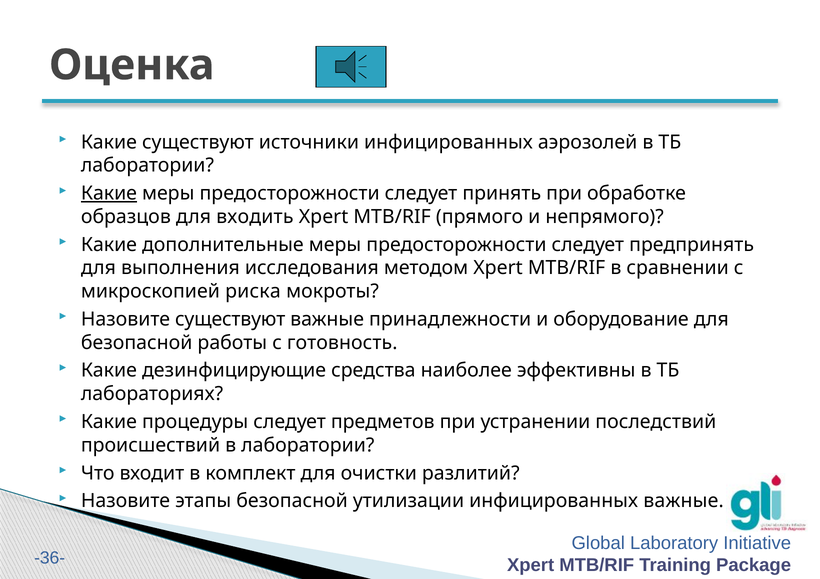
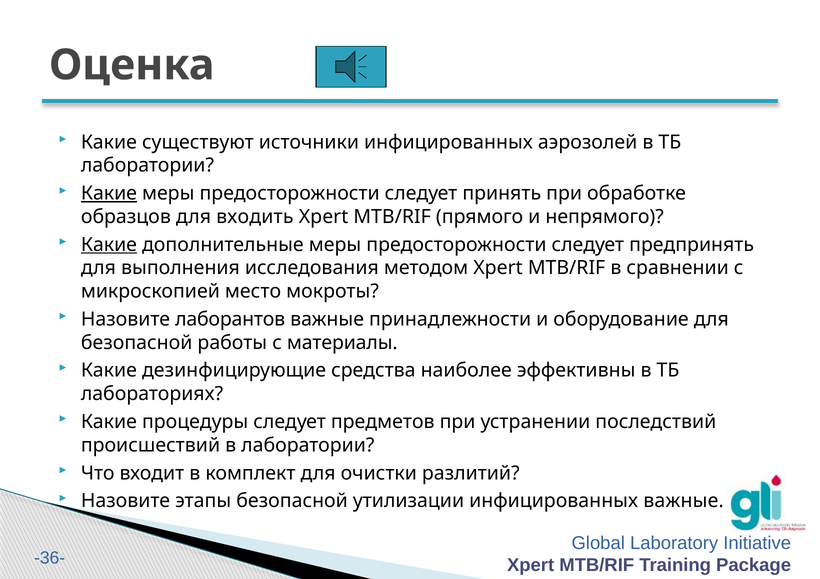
Какие at (109, 245) underline: none -> present
риска: риска -> место
Назовите существуют: существуют -> лаборантов
готовность: готовность -> материалы
